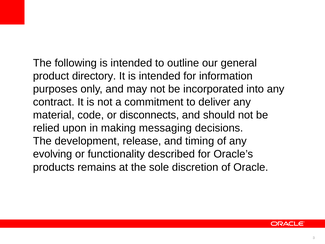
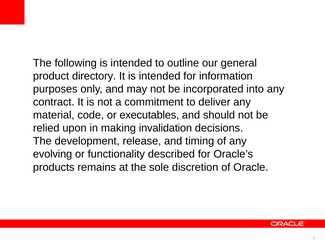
disconnects: disconnects -> executables
messaging: messaging -> invalidation
